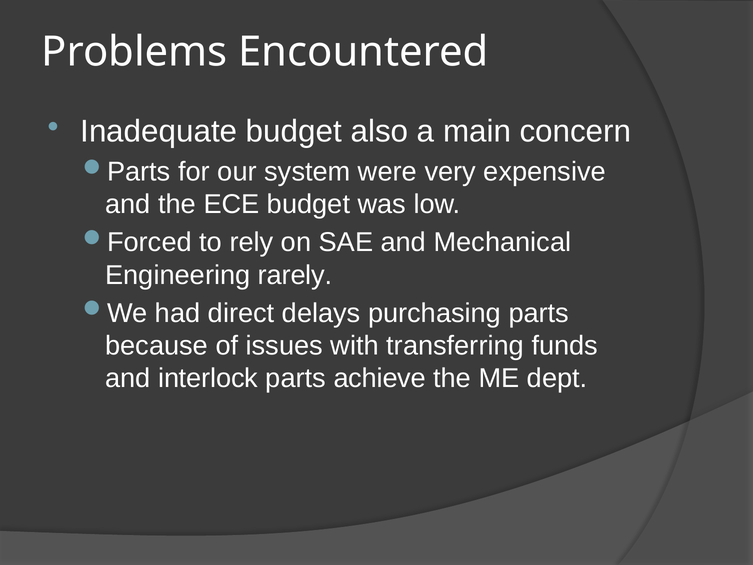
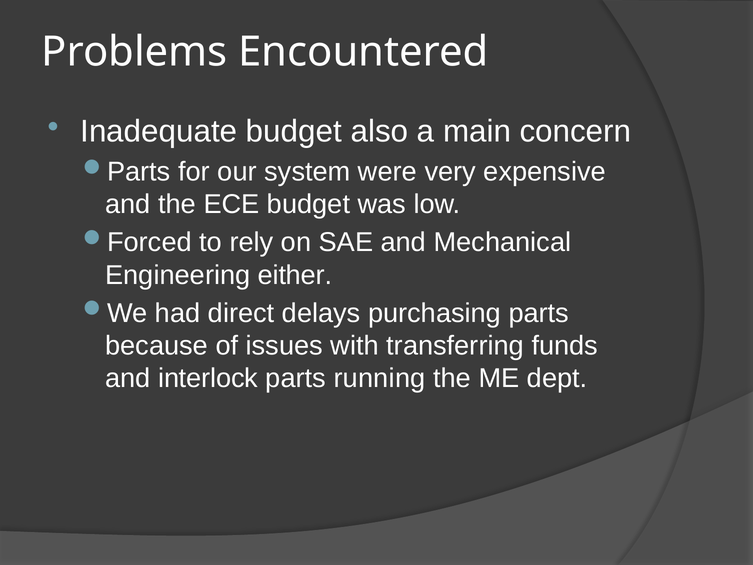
rarely: rarely -> either
achieve: achieve -> running
